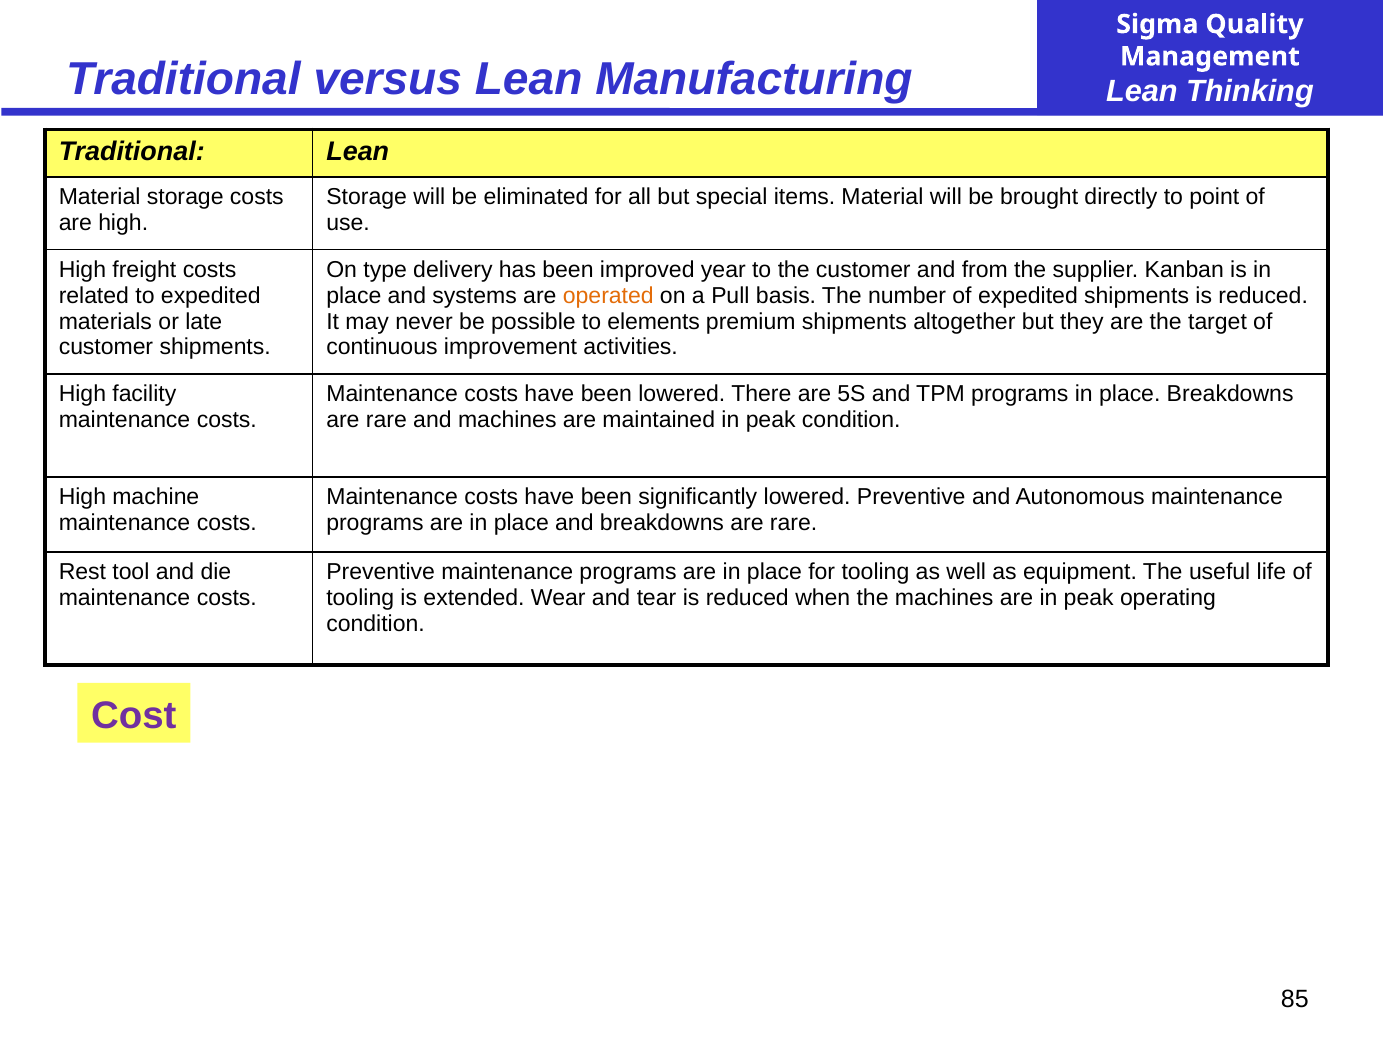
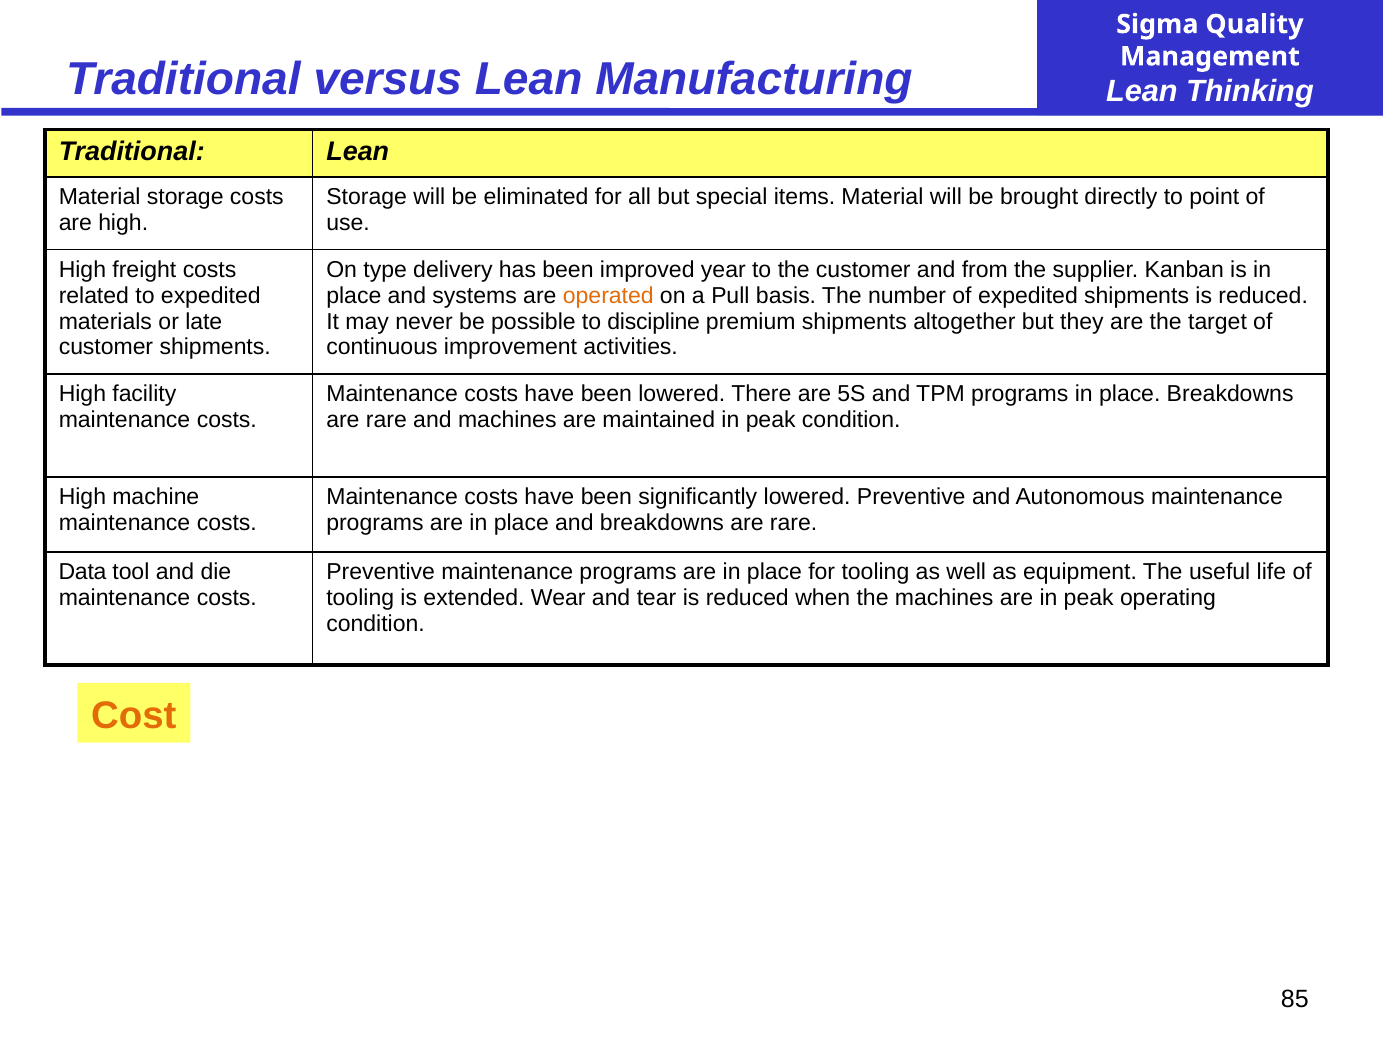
elements: elements -> discipline
Rest: Rest -> Data
Cost colour: purple -> orange
